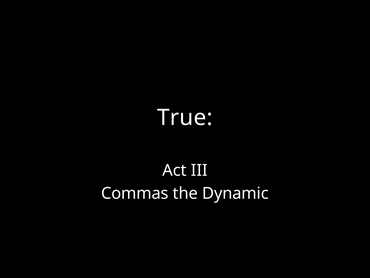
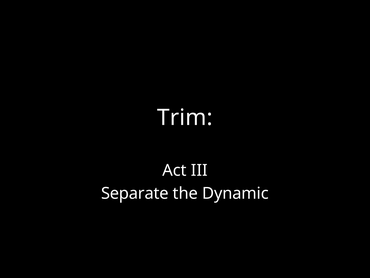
True: True -> Trim
Commas: Commas -> Separate
